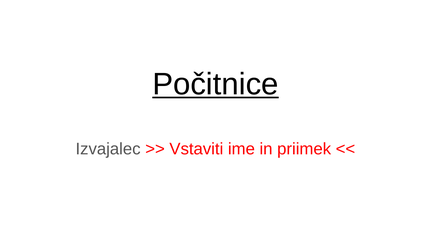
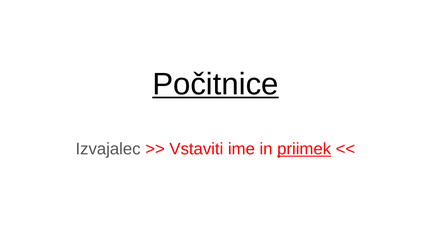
priimek underline: none -> present
